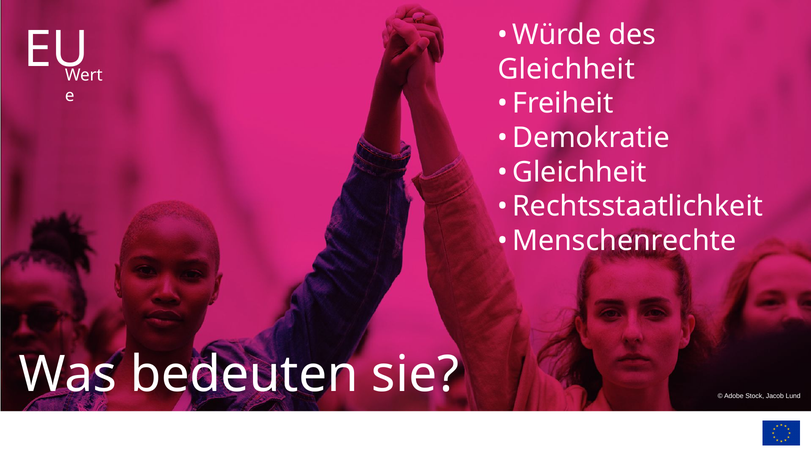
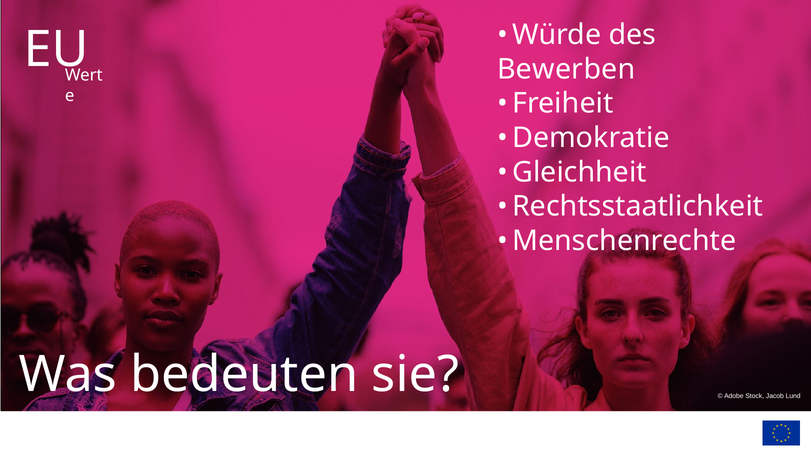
Gleichheit at (566, 69): Gleichheit -> Bewerben
